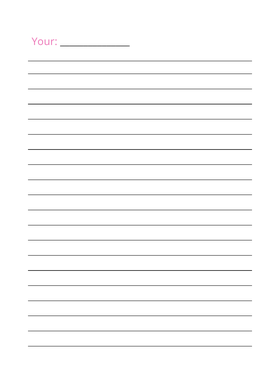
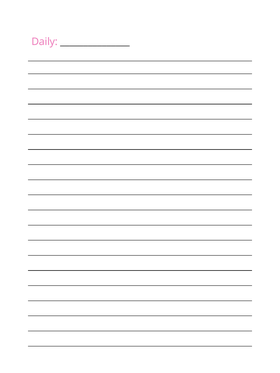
Your: Your -> Daily
